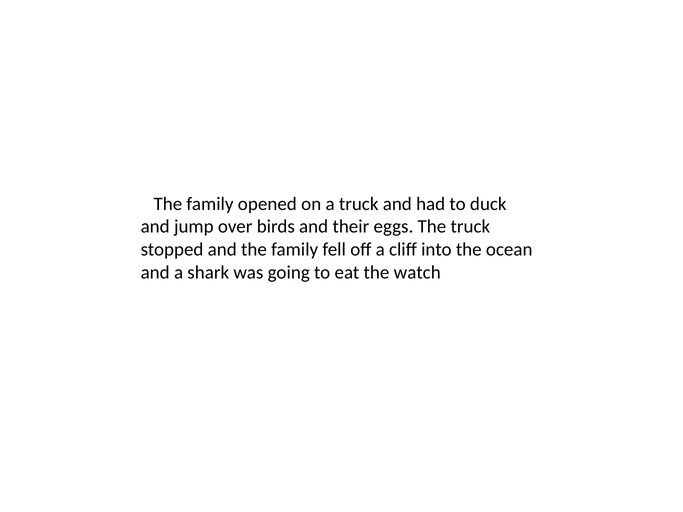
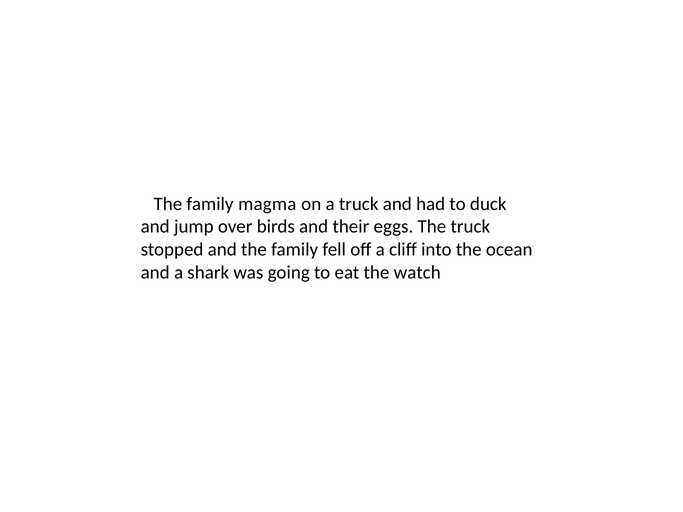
opened: opened -> magma
